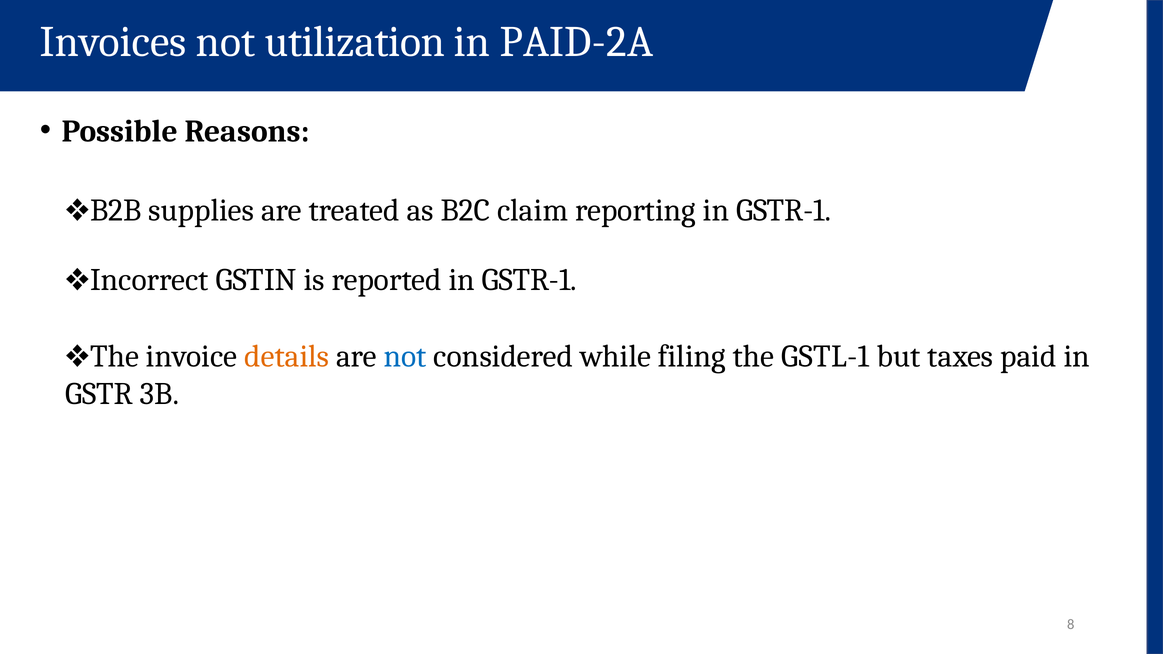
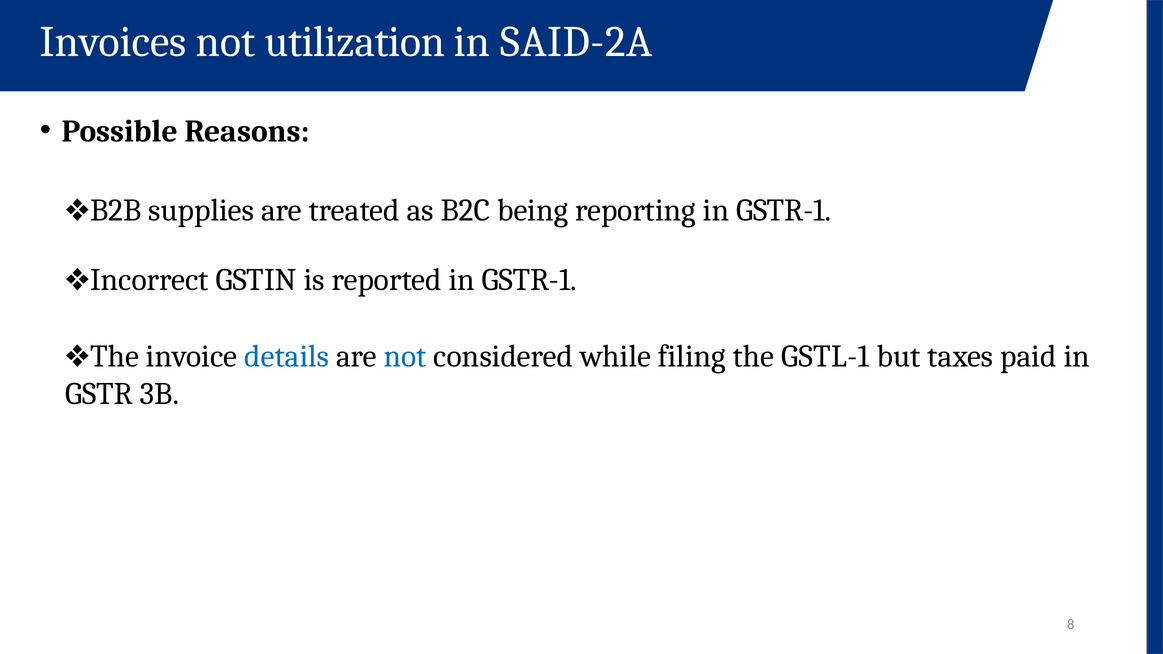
PAID-2A: PAID-2A -> SAID-2A
claim: claim -> being
details colour: orange -> blue
